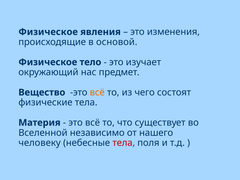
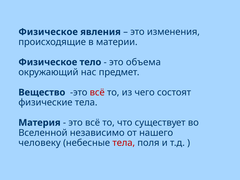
основой: основой -> материи
изучает: изучает -> объема
всё at (97, 92) colour: orange -> red
